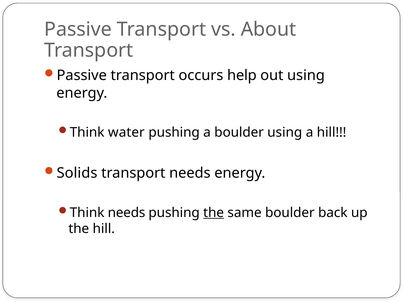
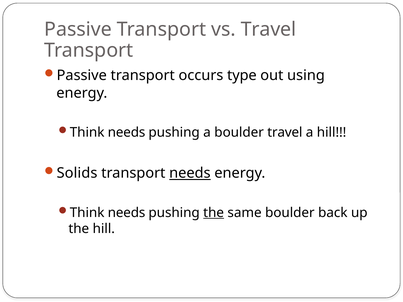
vs About: About -> Travel
help: help -> type
water at (126, 132): water -> needs
boulder using: using -> travel
needs at (190, 173) underline: none -> present
